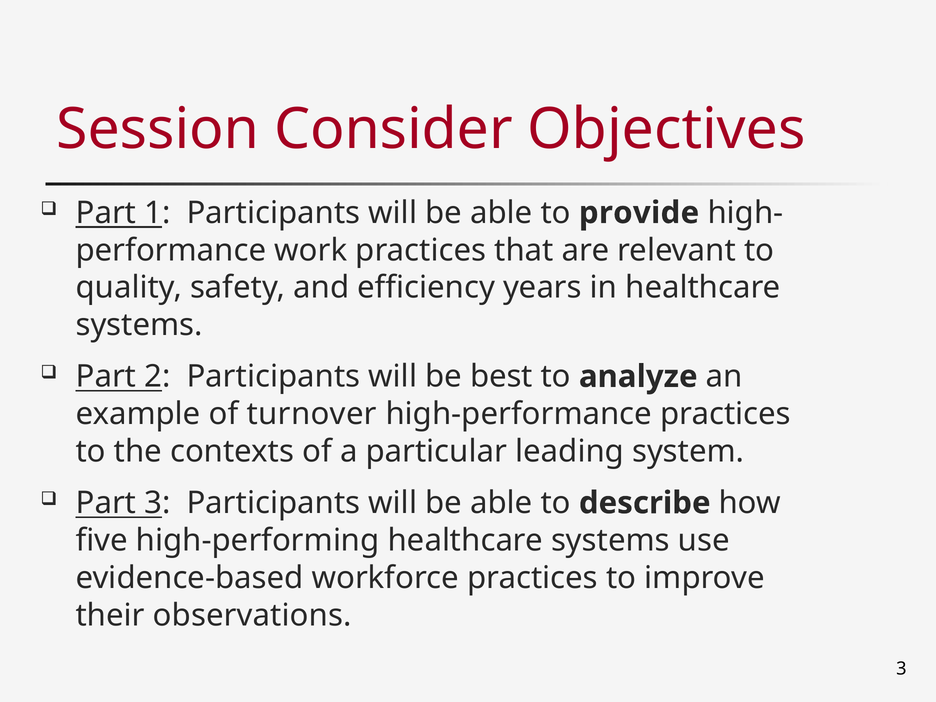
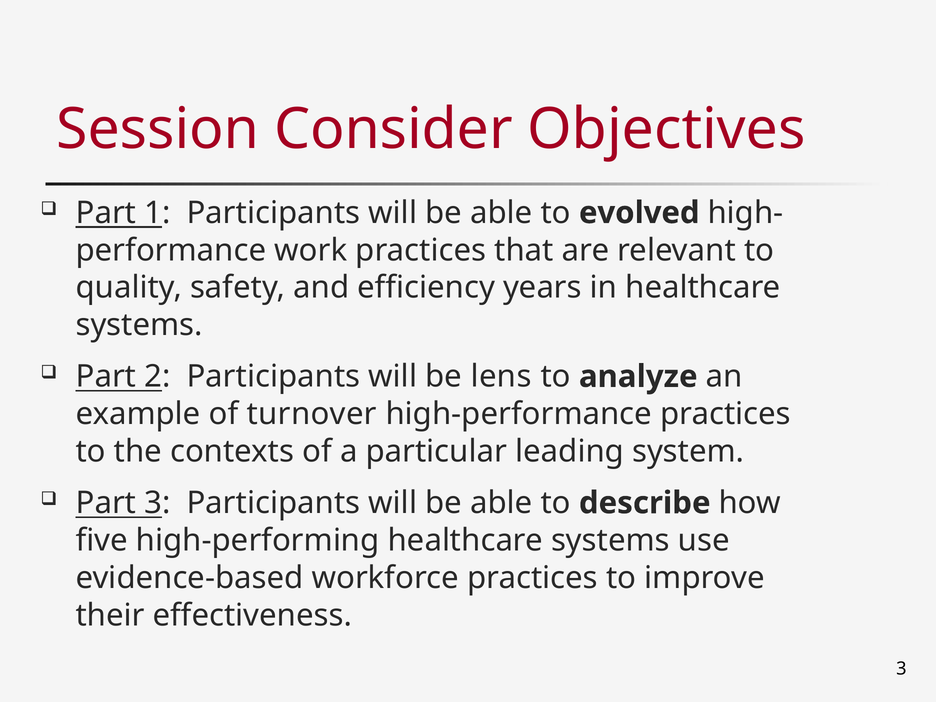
provide: provide -> evolved
best: best -> lens
observations: observations -> effectiveness
